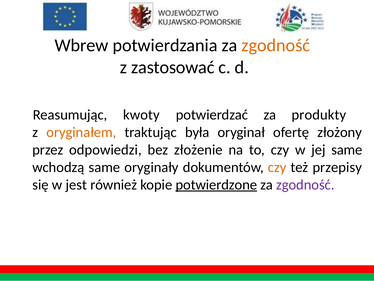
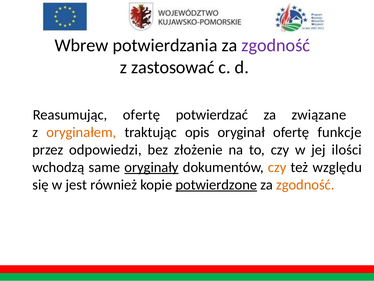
zgodność at (276, 45) colour: orange -> purple
Reasumując kwoty: kwoty -> ofertę
produkty: produkty -> związane
była: była -> opis
złożony: złożony -> funkcje
jej same: same -> ilości
oryginały underline: none -> present
przepisy: przepisy -> względu
zgodność at (305, 184) colour: purple -> orange
